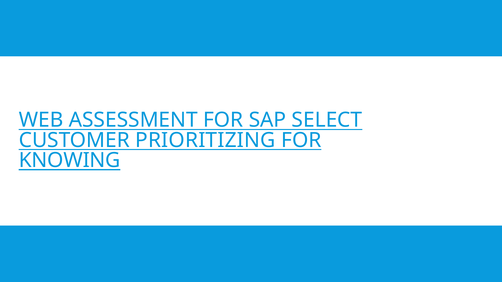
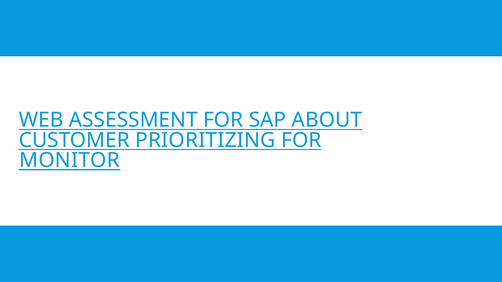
SELECT: SELECT -> ABOUT
KNOWING: KNOWING -> MONITOR
